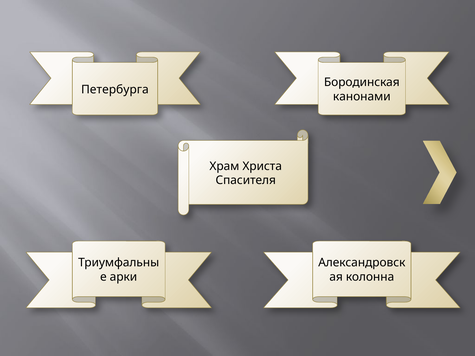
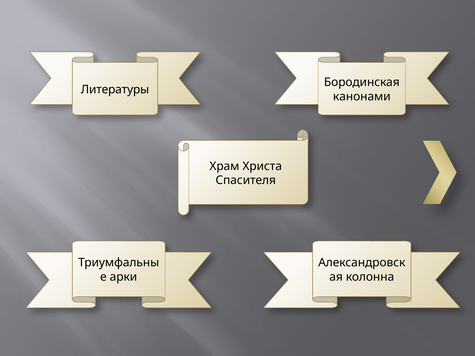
Петербурга: Петербурга -> Литературы
